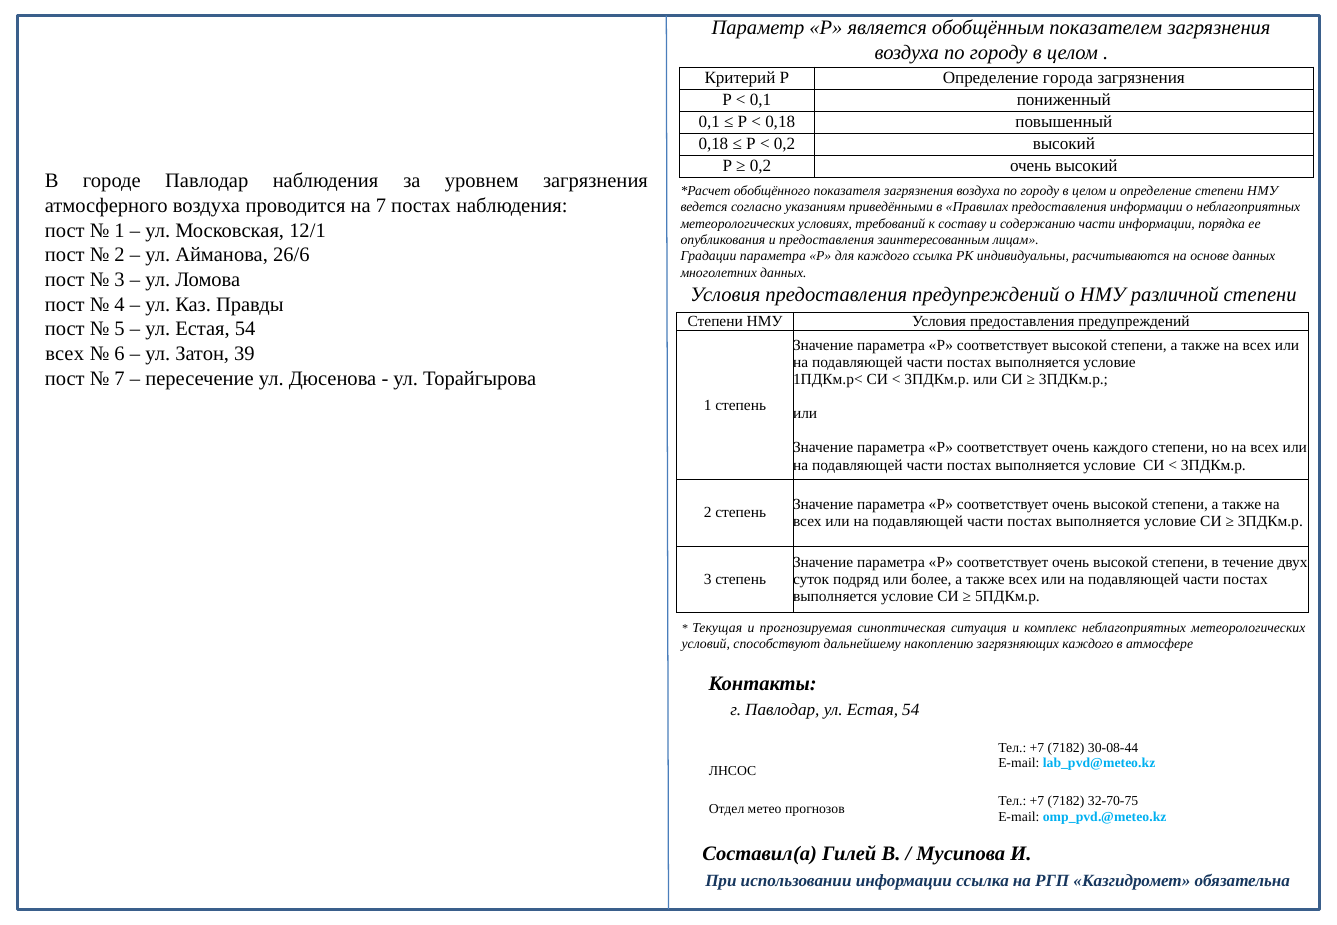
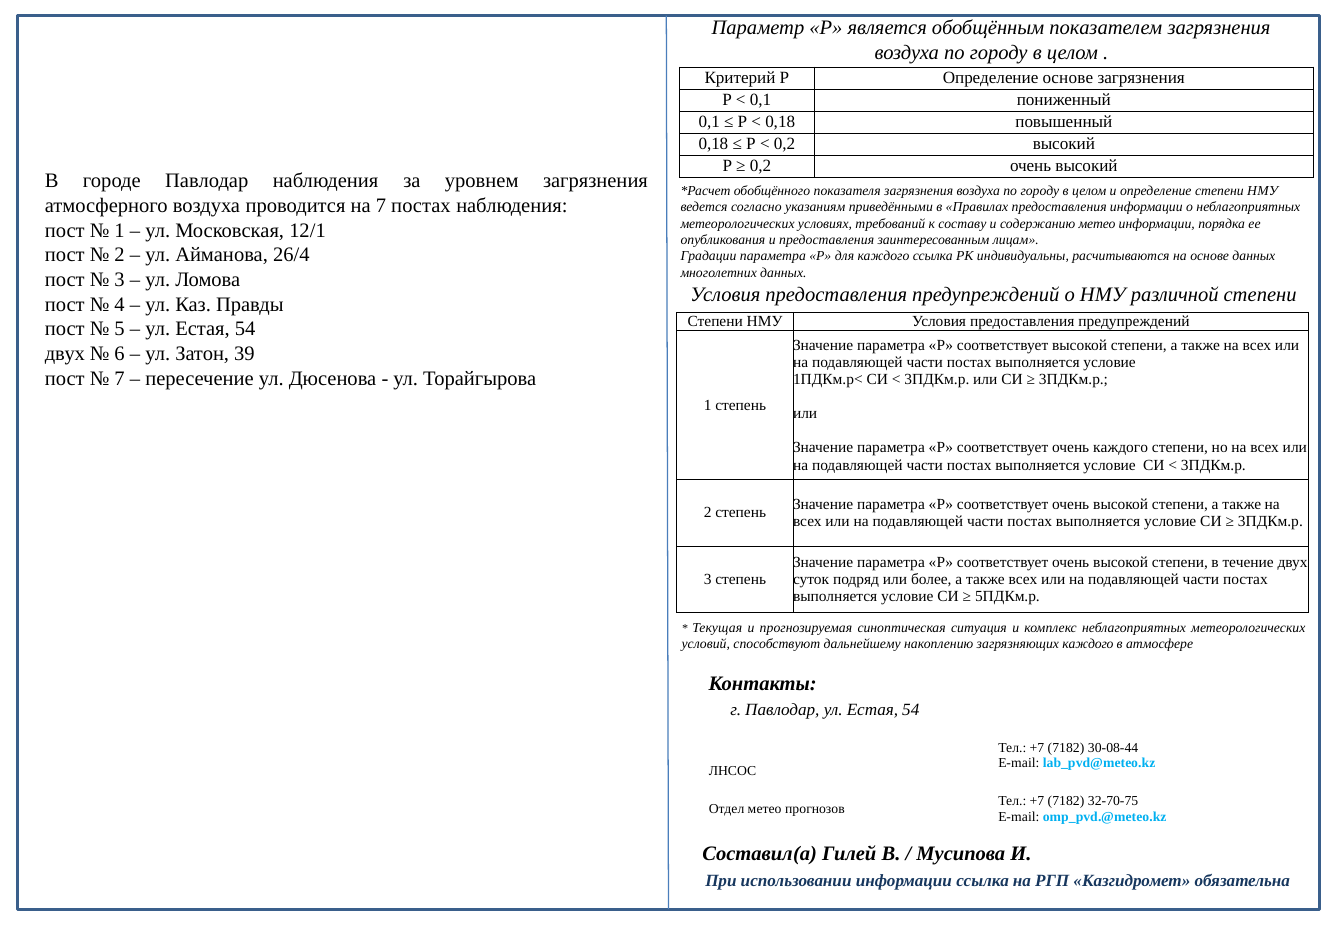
Определение города: города -> основе
содержанию части: части -> метео
26/6: 26/6 -> 26/4
всех at (65, 354): всех -> двух
